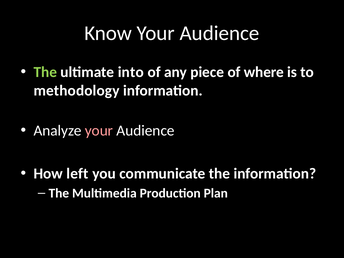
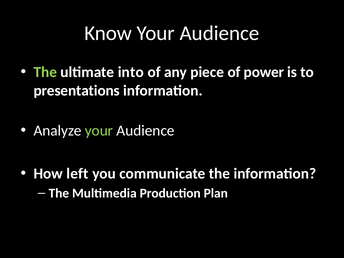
where: where -> power
methodology: methodology -> presentations
your at (99, 131) colour: pink -> light green
